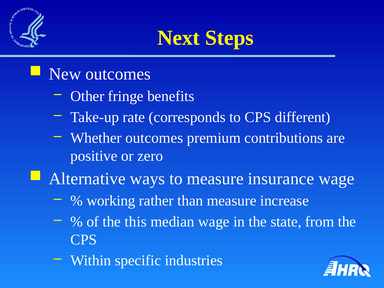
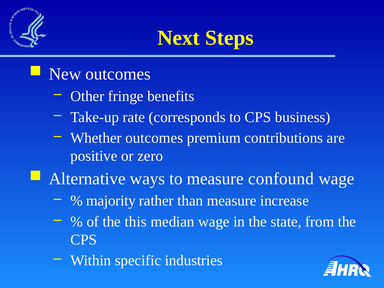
different: different -> business
insurance: insurance -> confound
working: working -> majority
